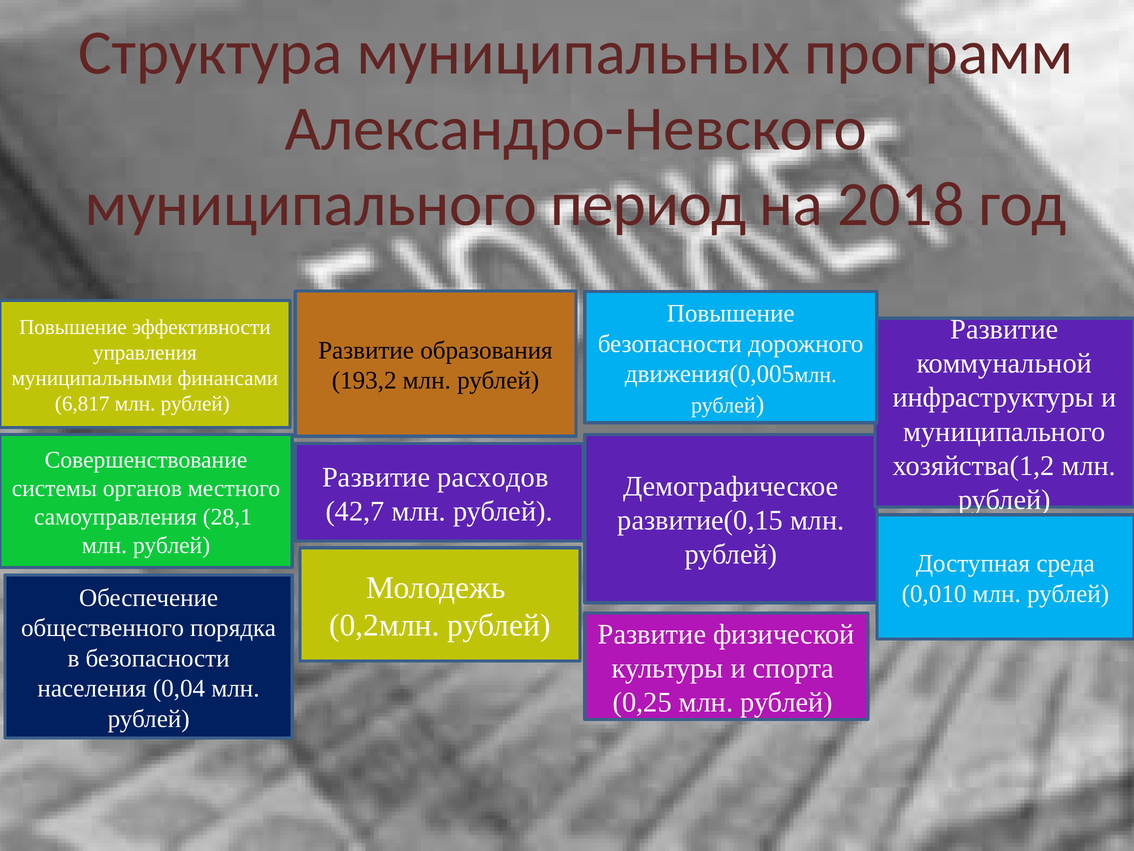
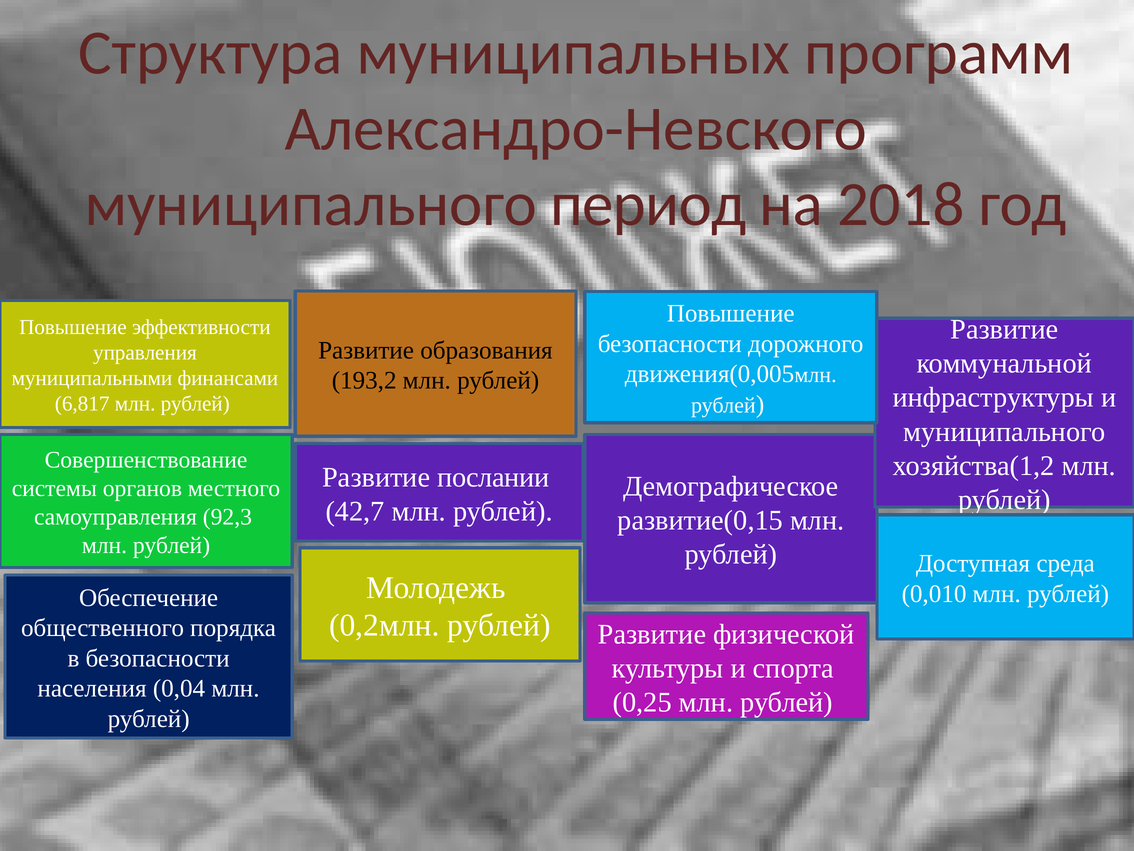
расходов: расходов -> послании
28,1: 28,1 -> 92,3
